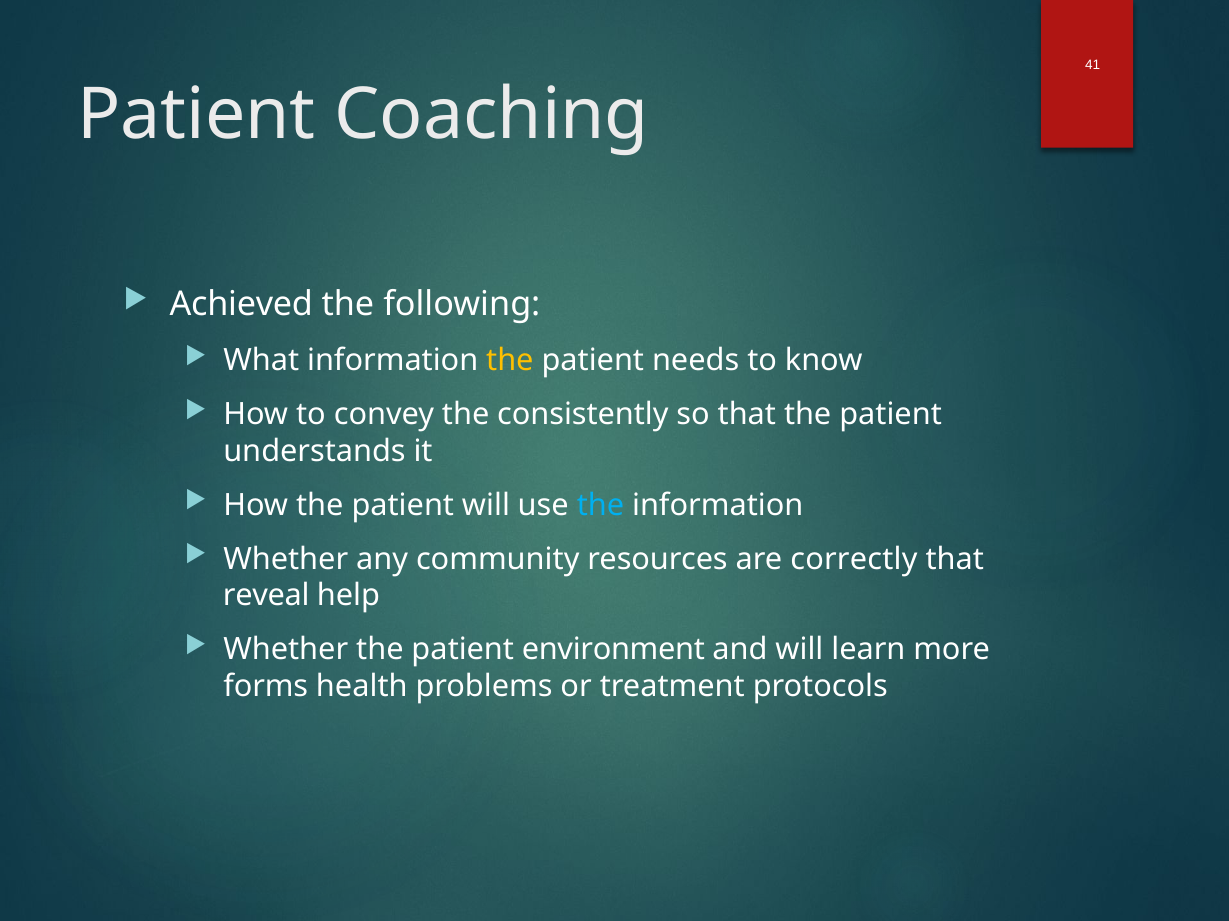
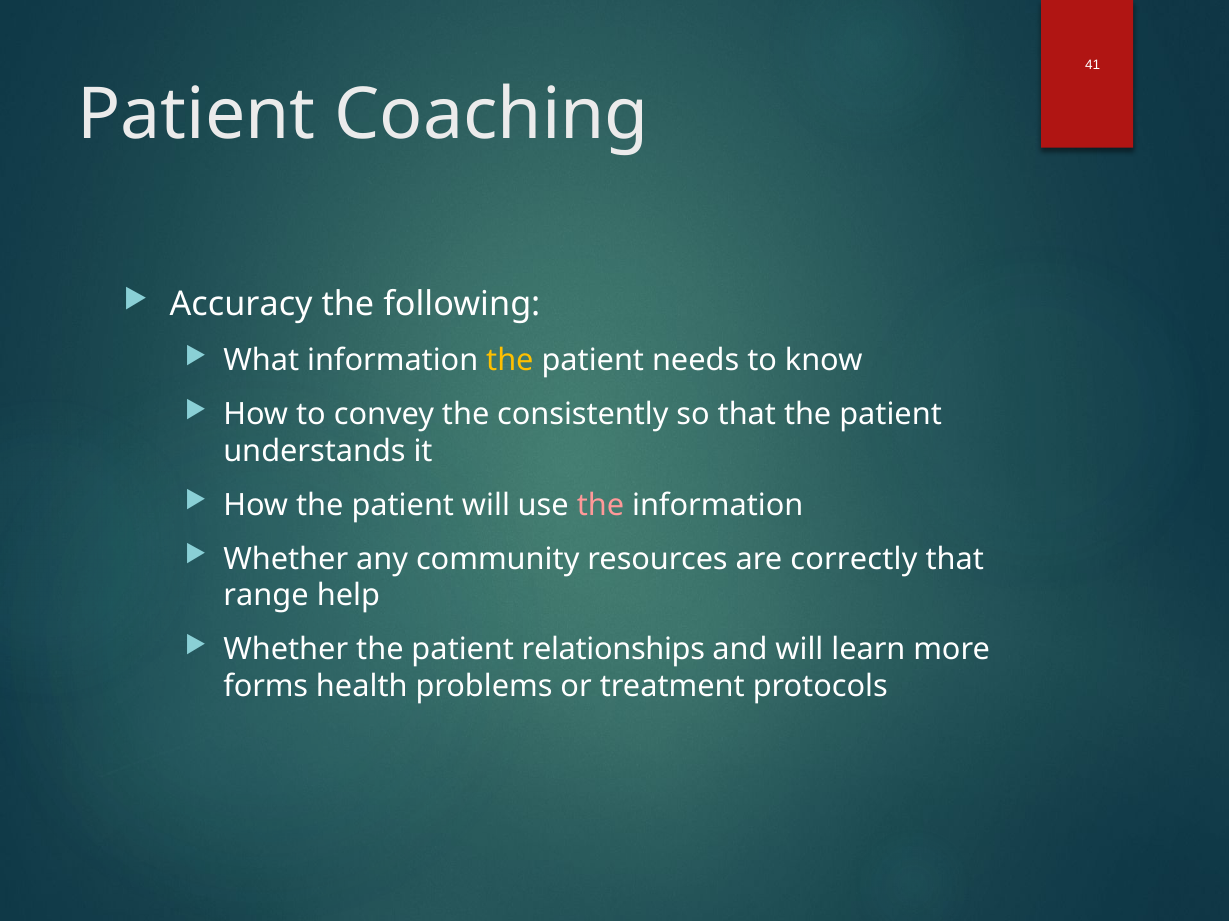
Achieved: Achieved -> Accuracy
the at (600, 506) colour: light blue -> pink
reveal: reveal -> range
environment: environment -> relationships
